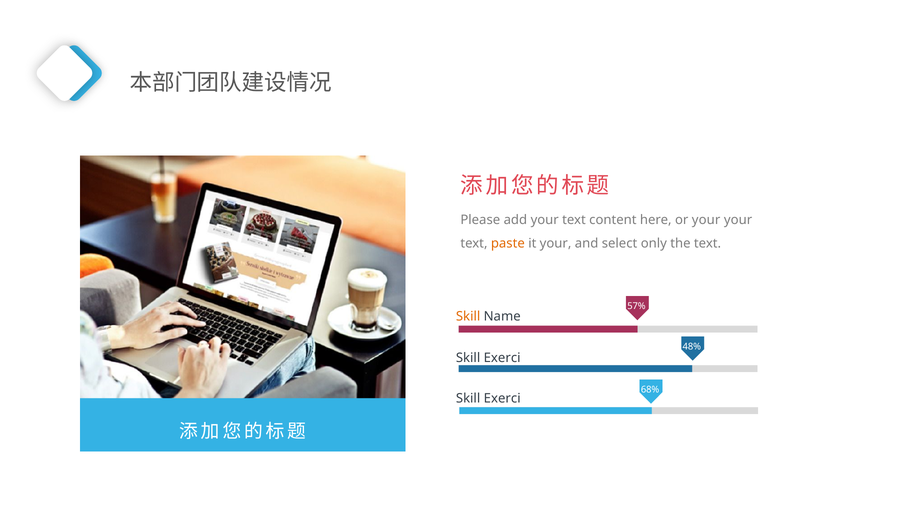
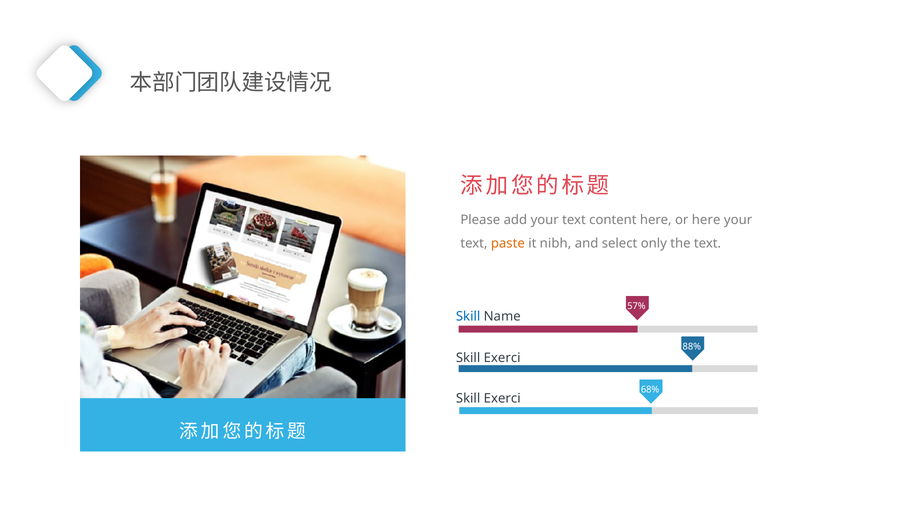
or your: your -> here
it your: your -> nibh
Skill at (468, 316) colour: orange -> blue
48%: 48% -> 88%
